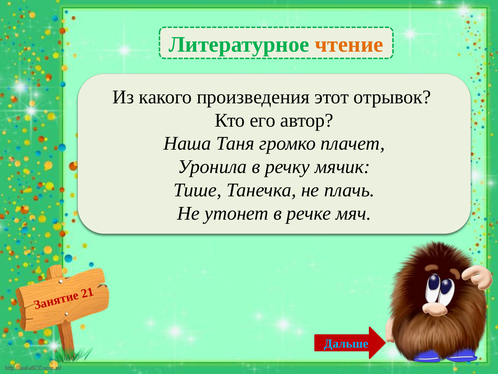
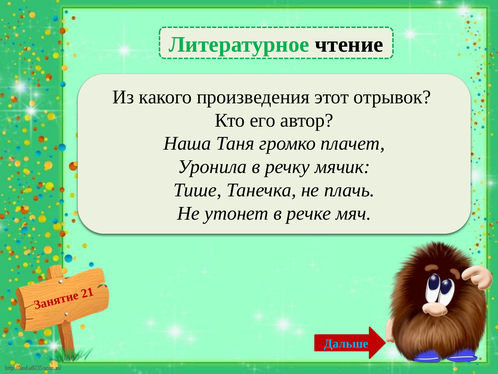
чтение colour: orange -> black
